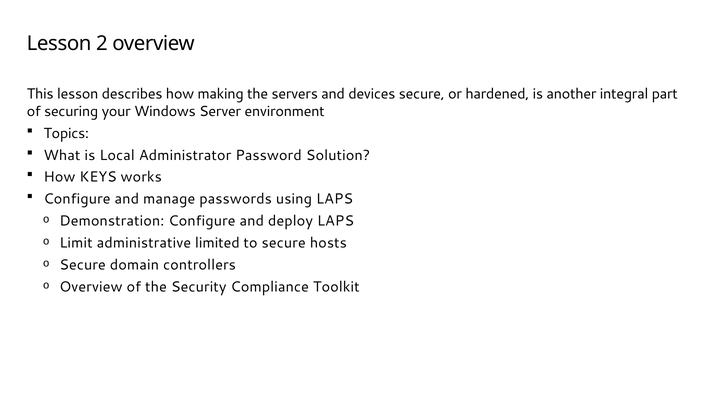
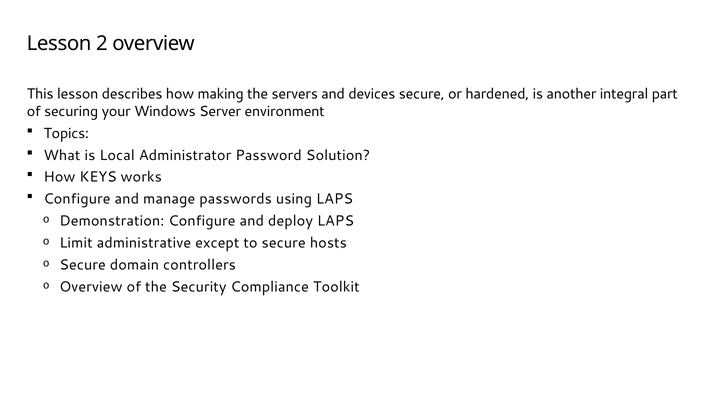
limited: limited -> except
